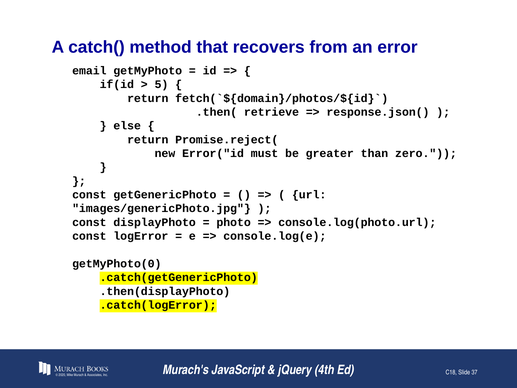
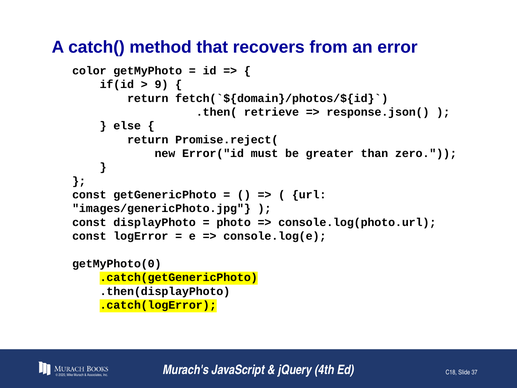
email: email -> color
5: 5 -> 9
